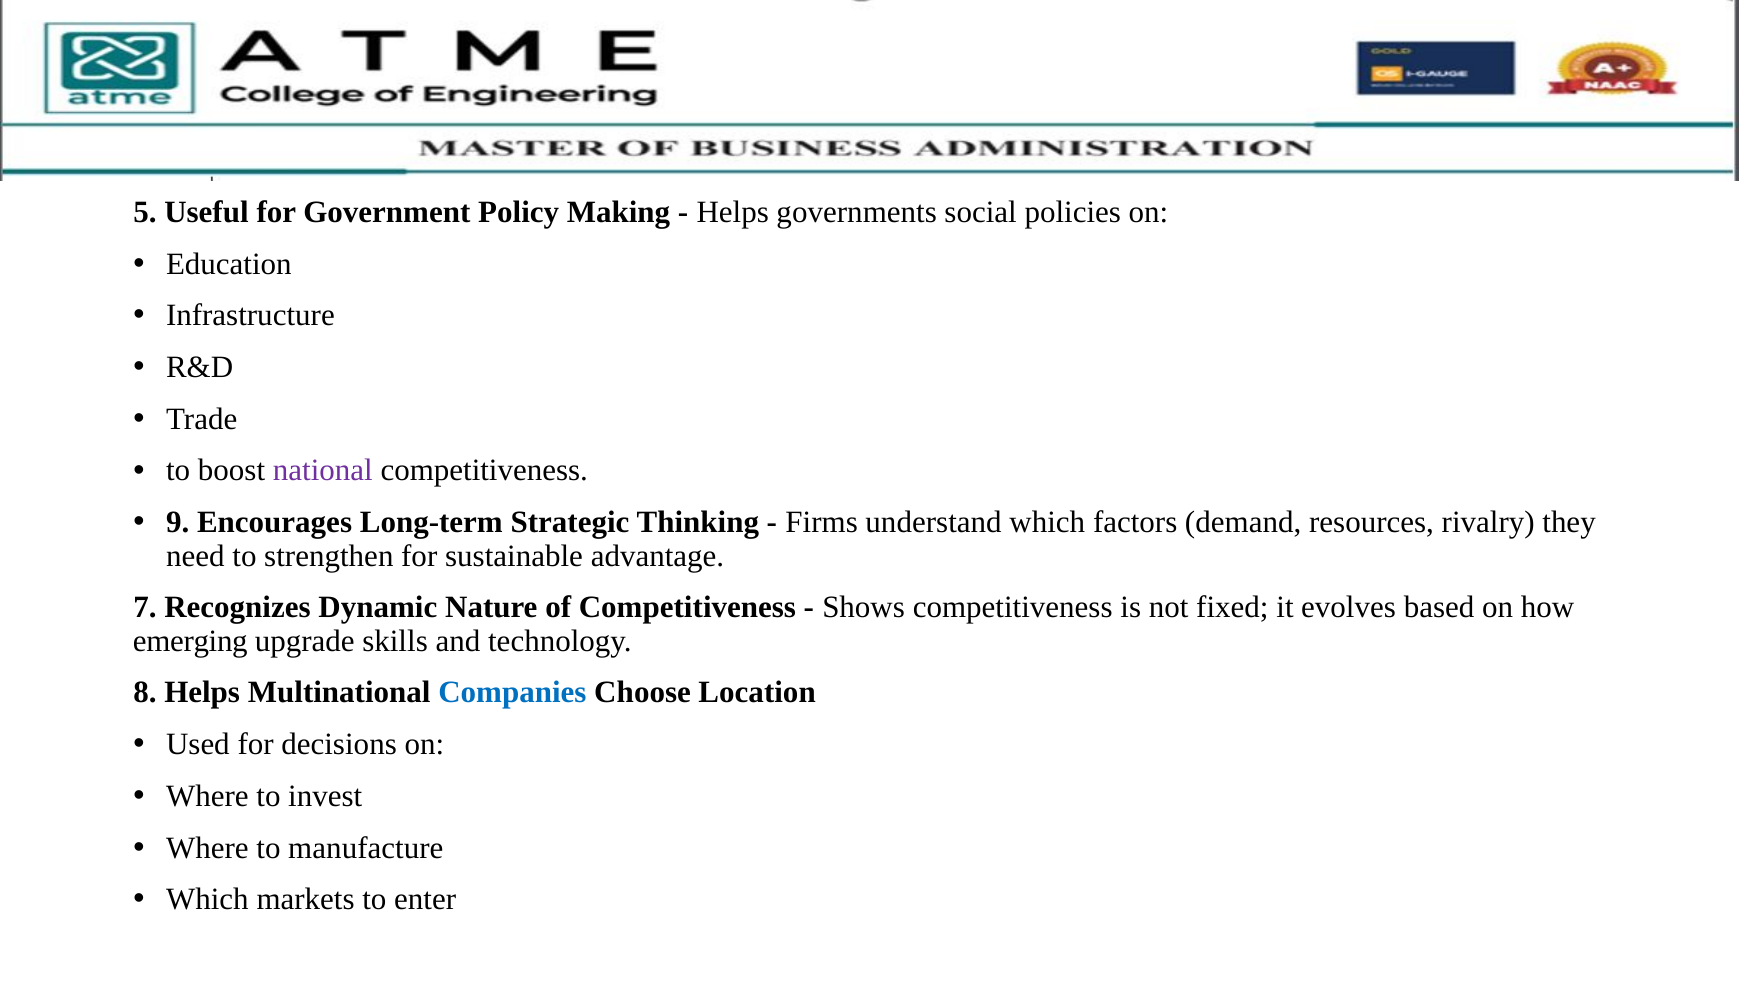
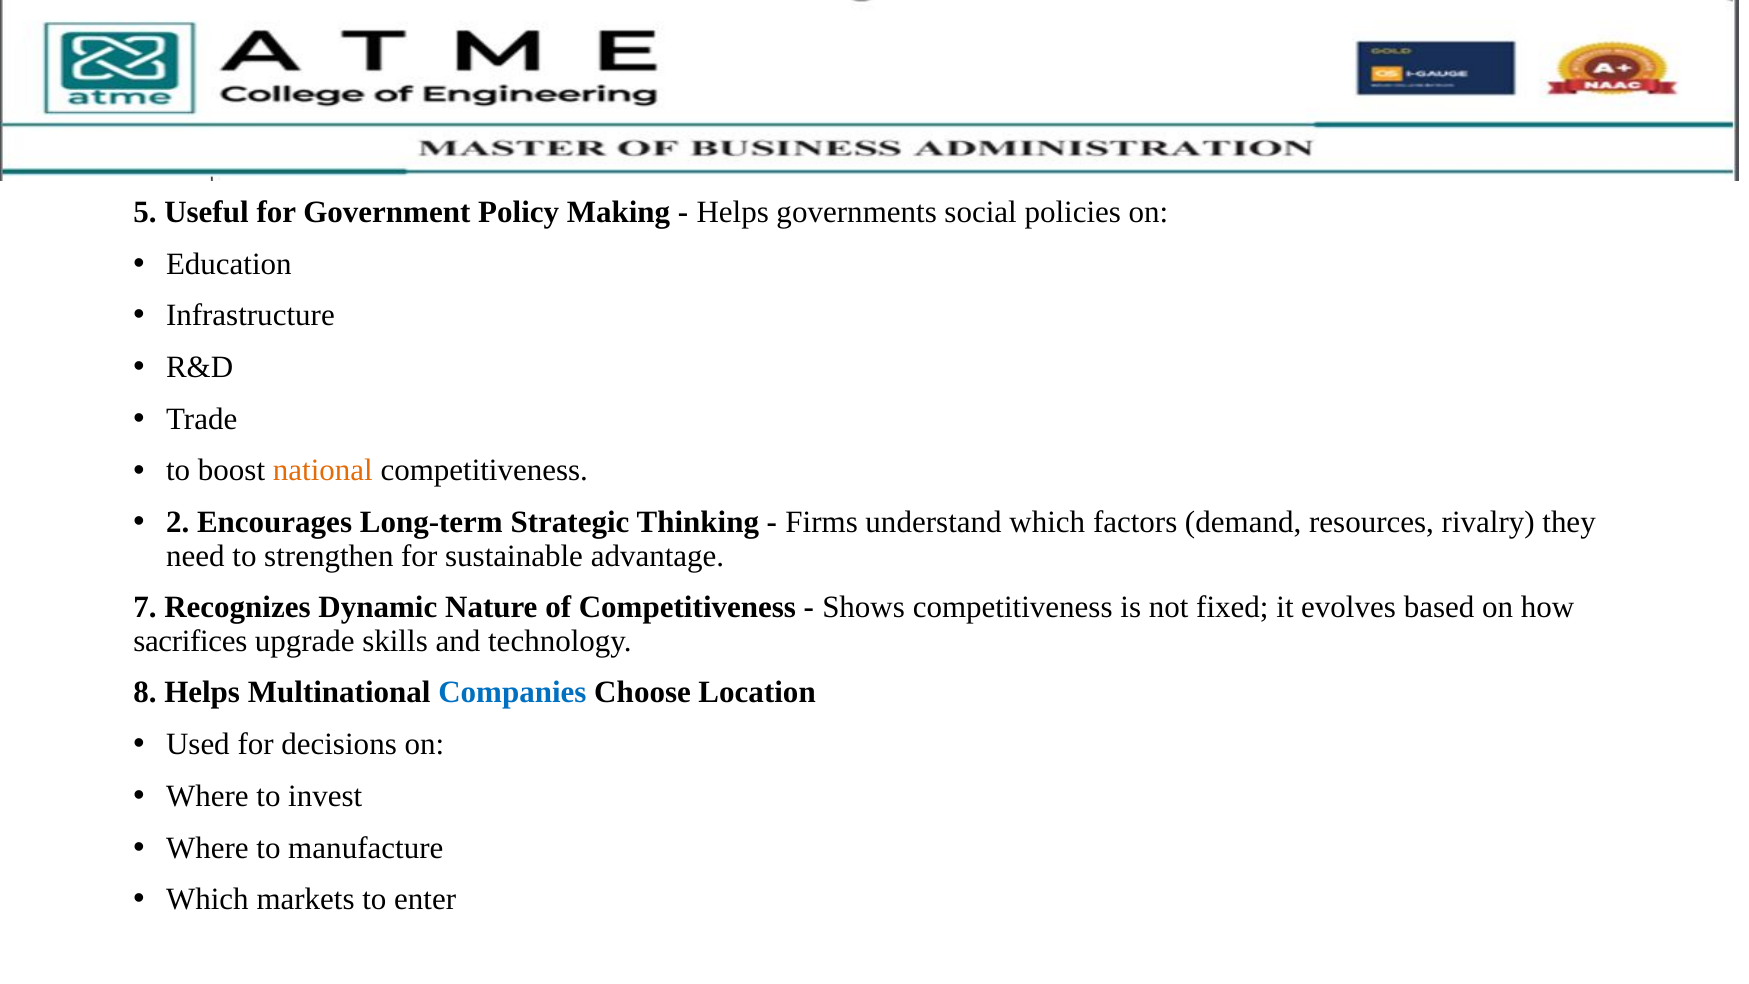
national colour: purple -> orange
9: 9 -> 2
emerging: emerging -> sacrifices
